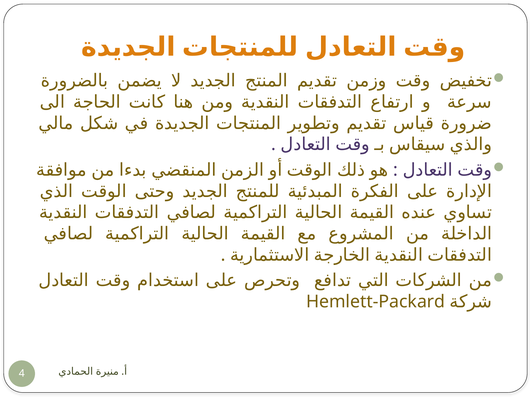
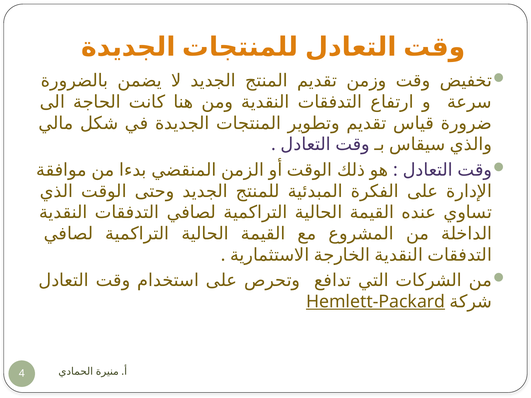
Hemlett-Packard underline: none -> present
